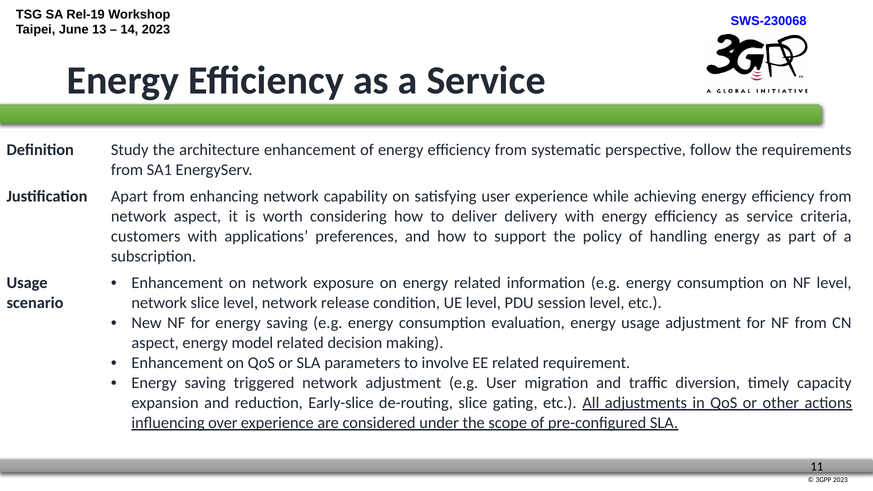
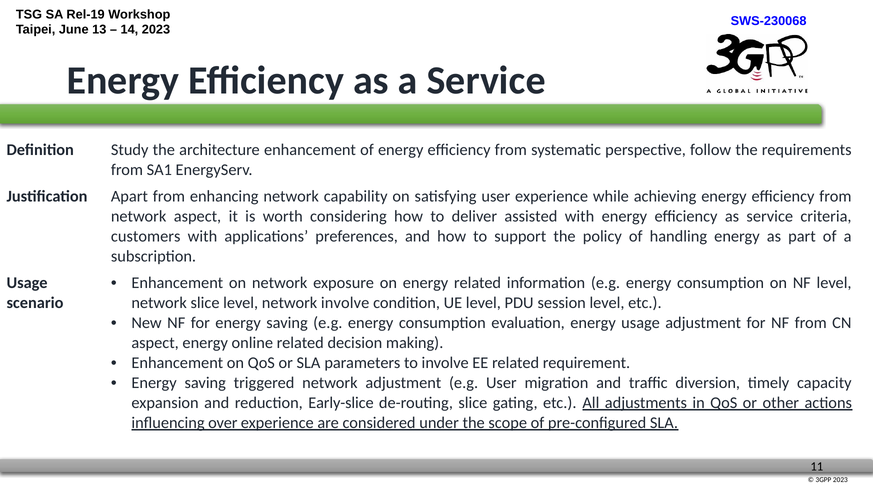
delivery: delivery -> assisted
network release: release -> involve
model: model -> online
